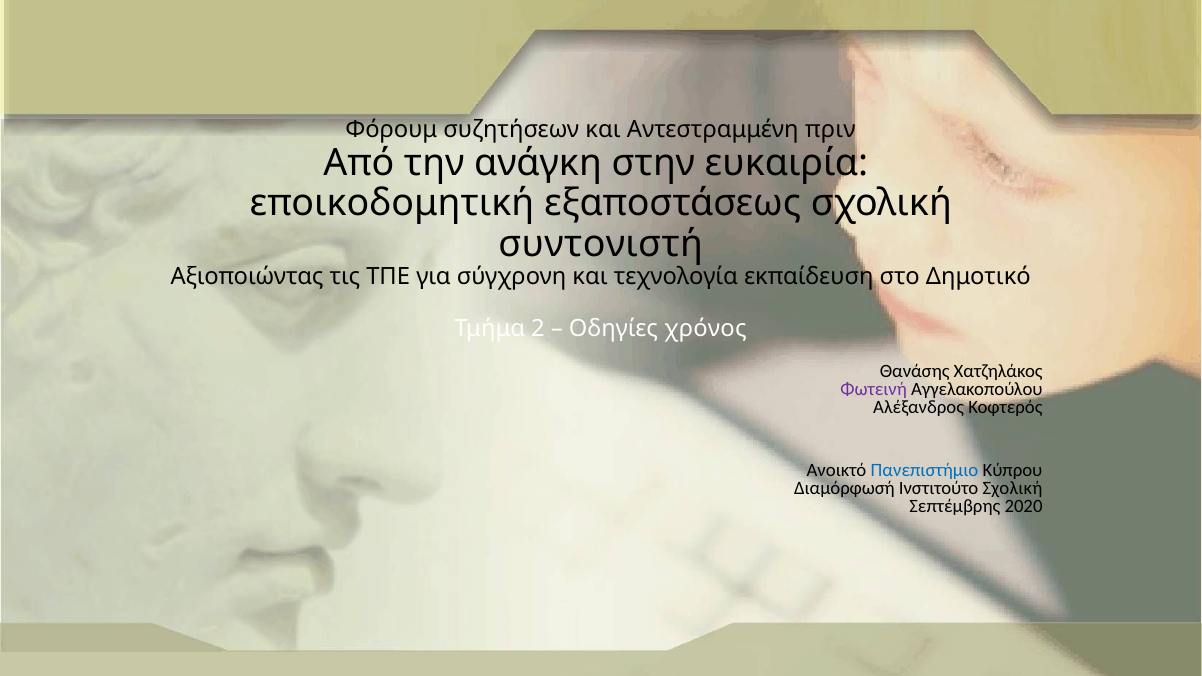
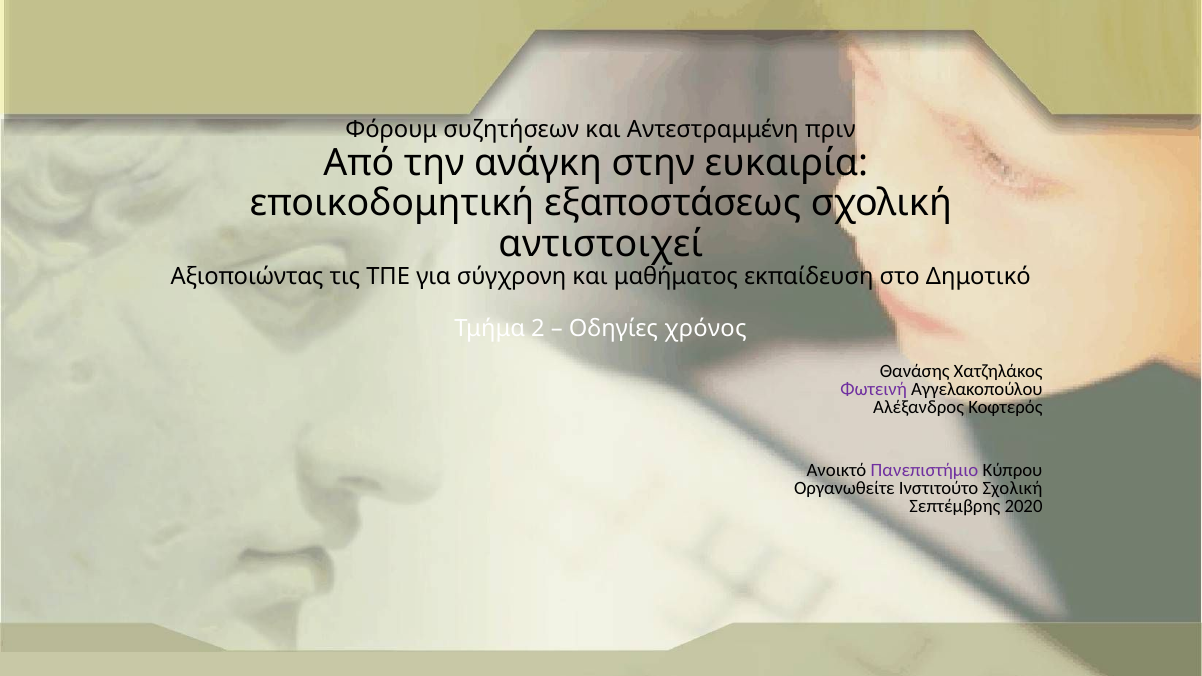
συντονιστή: συντονιστή -> αντιστοιχεί
τεχνολογία: τεχνολογία -> μαθήματος
Πανεπιστήμιο colour: blue -> purple
Διαμόρφωσή: Διαμόρφωσή -> Οργανωθείτε
